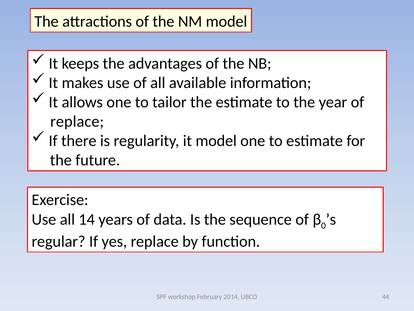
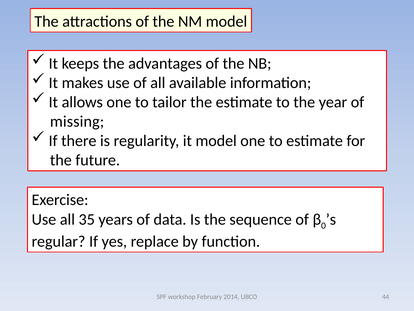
replace at (77, 121): replace -> missing
14: 14 -> 35
